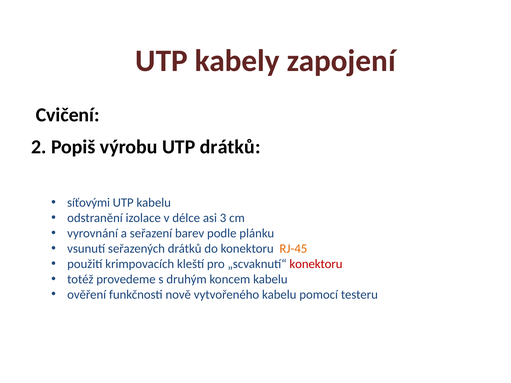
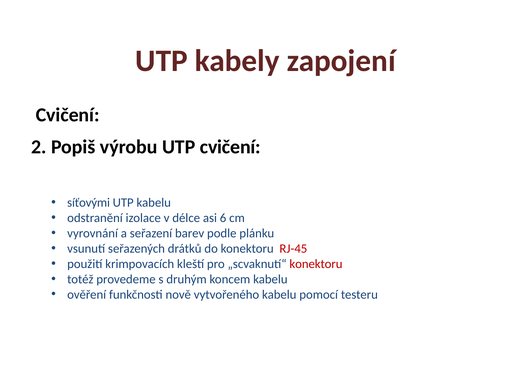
UTP drátků: drátků -> cvičení
3: 3 -> 6
RJ-45 colour: orange -> red
